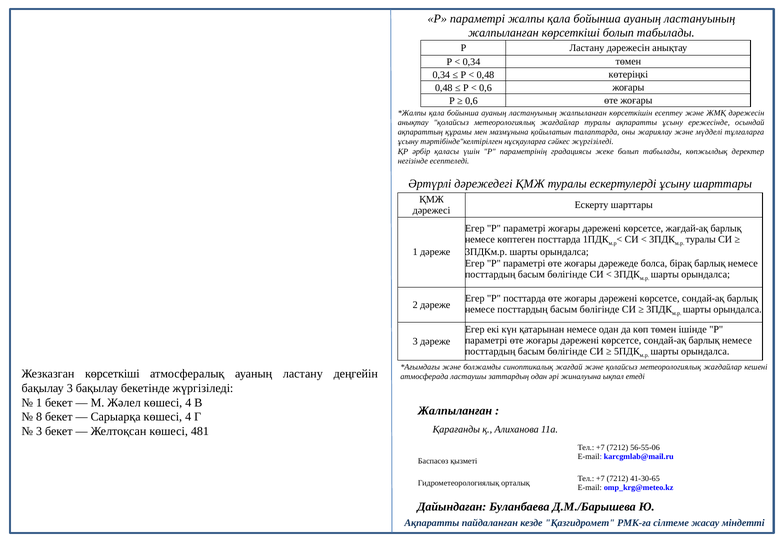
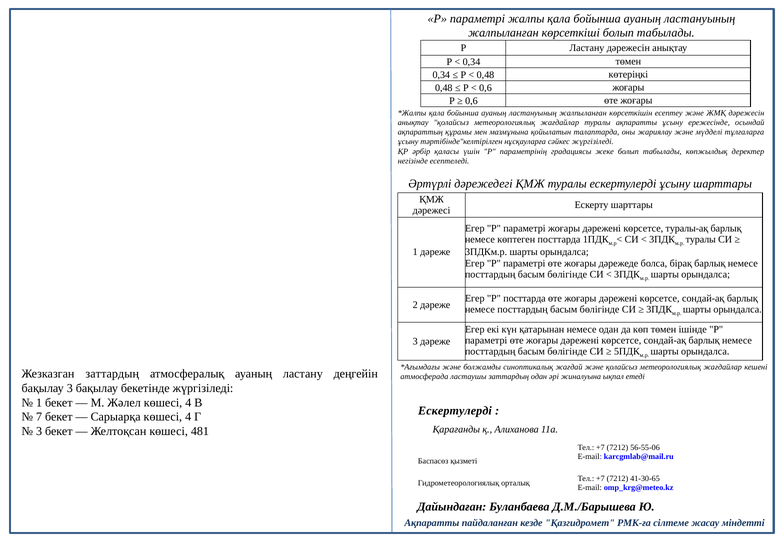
жағдай-ақ: жағдай-ақ -> туралы-ақ
Жезказган көрсеткіші: көрсеткіші -> заттардың
Жалпыланған at (455, 411): Жалпыланған -> Ескертулерді
8: 8 -> 7
